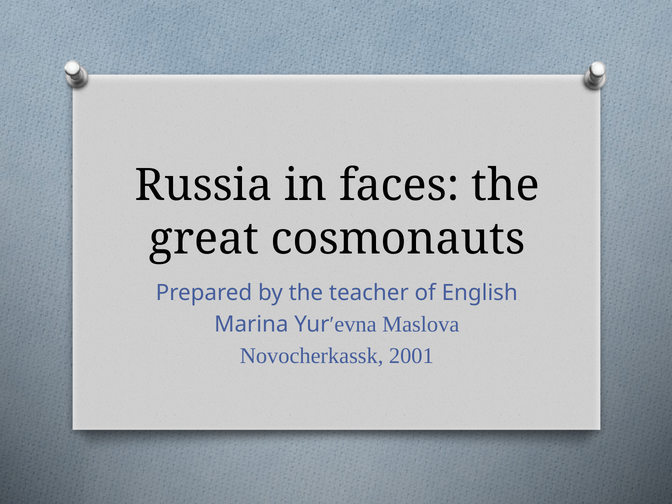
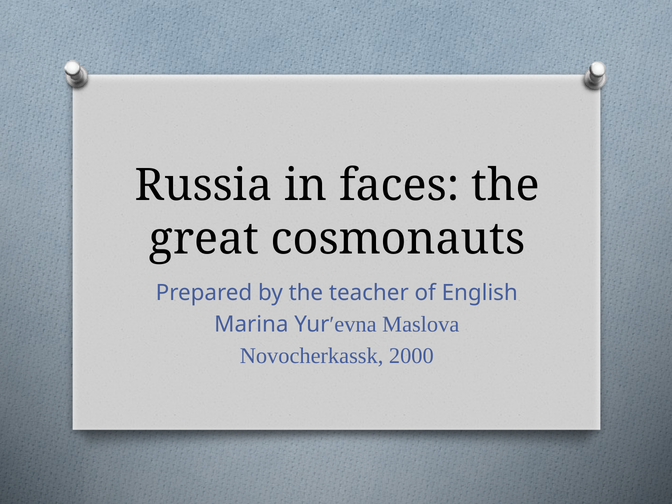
2001: 2001 -> 2000
